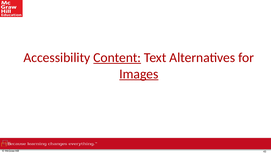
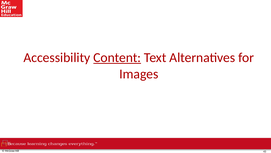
Images underline: present -> none
